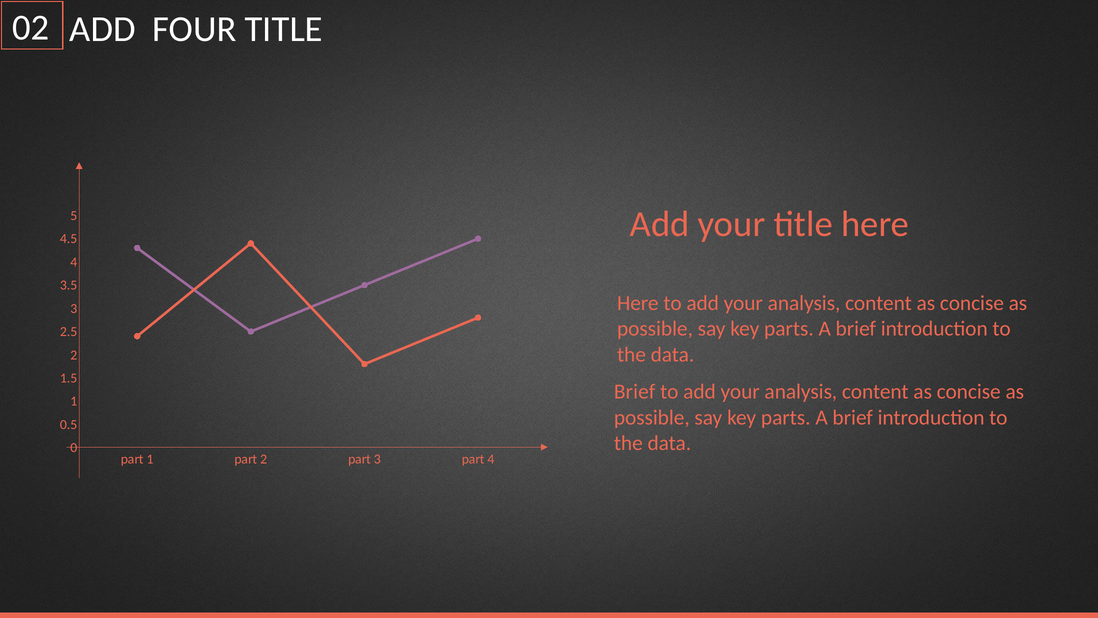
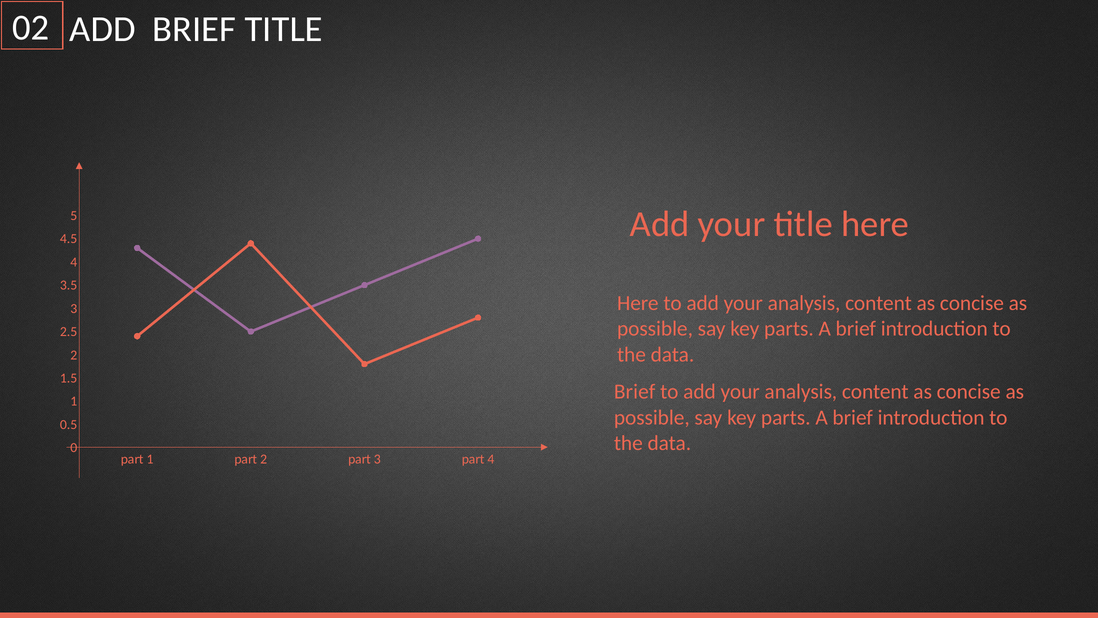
ADD FOUR: FOUR -> BRIEF
